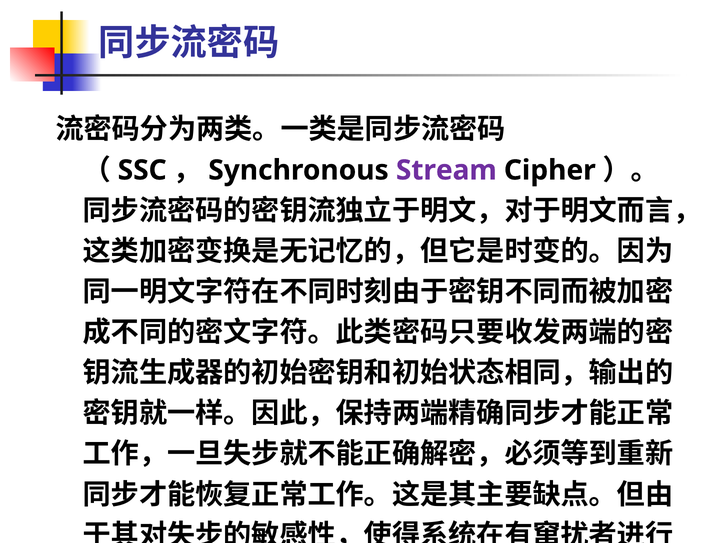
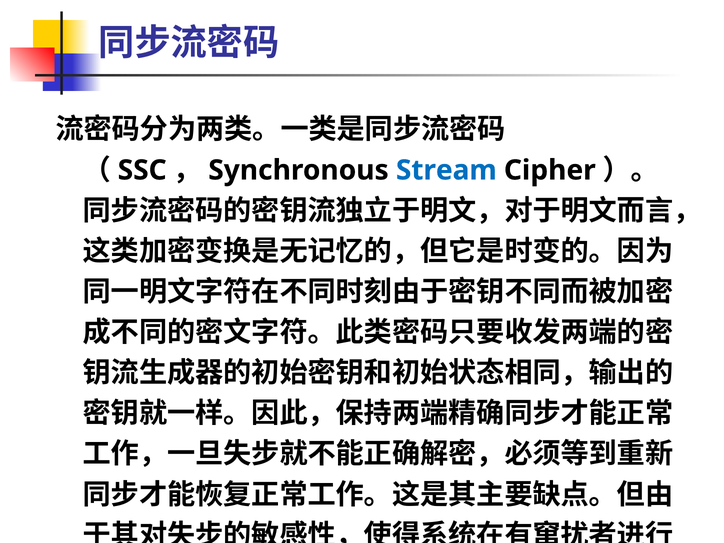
Stream colour: purple -> blue
